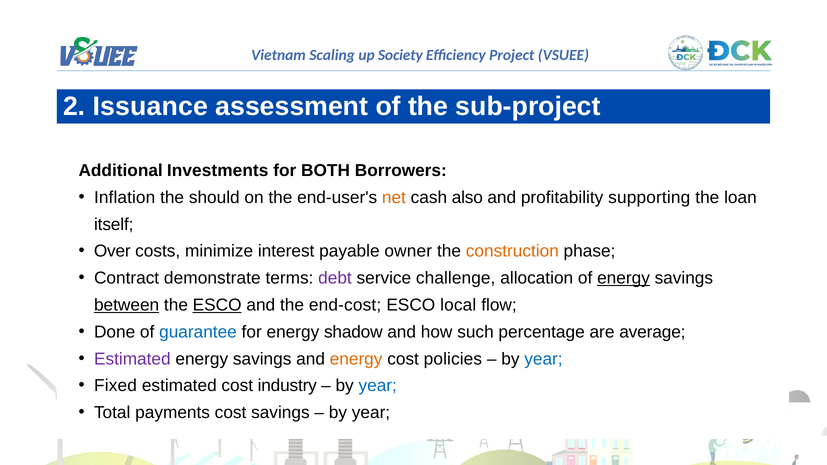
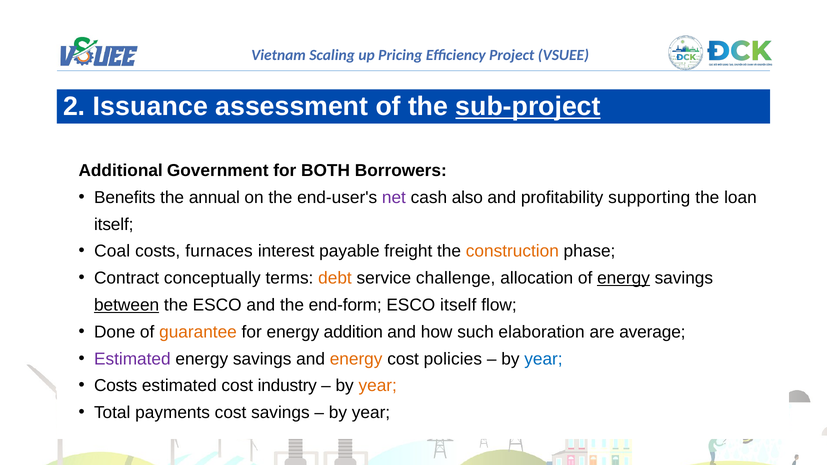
Society: Society -> Pricing
sub-project underline: none -> present
Investments: Investments -> Government
Inflation: Inflation -> Benefits
should: should -> annual
net colour: orange -> purple
Over: Over -> Coal
minimize: minimize -> furnaces
owner: owner -> freight
demonstrate: demonstrate -> conceptually
debt colour: purple -> orange
ESCO at (217, 305) underline: present -> none
end-cost: end-cost -> end-form
ESCO local: local -> itself
guarantee colour: blue -> orange
shadow: shadow -> addition
percentage: percentage -> elaboration
Fixed at (116, 386): Fixed -> Costs
year at (378, 386) colour: blue -> orange
